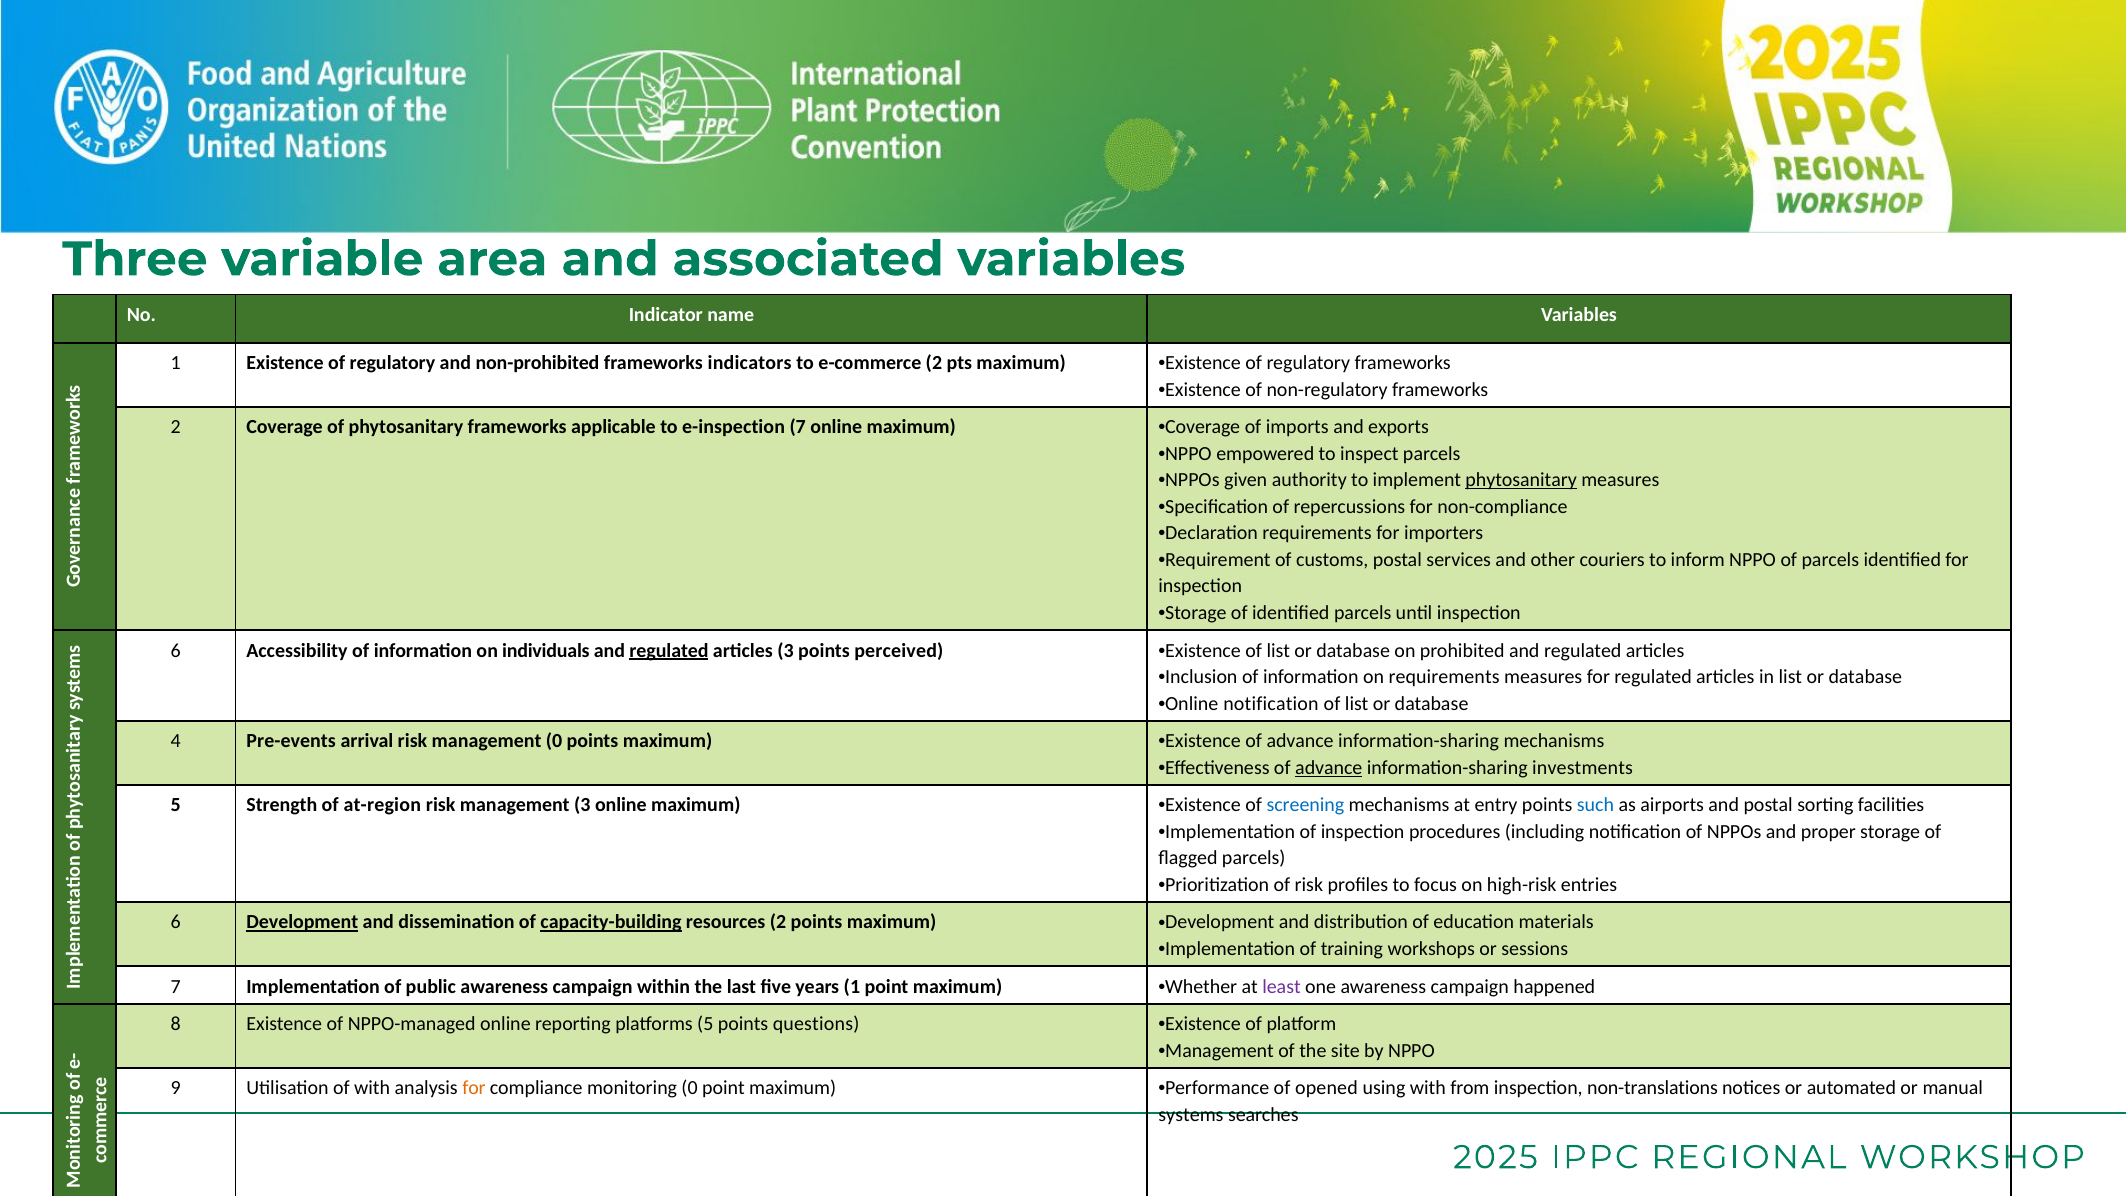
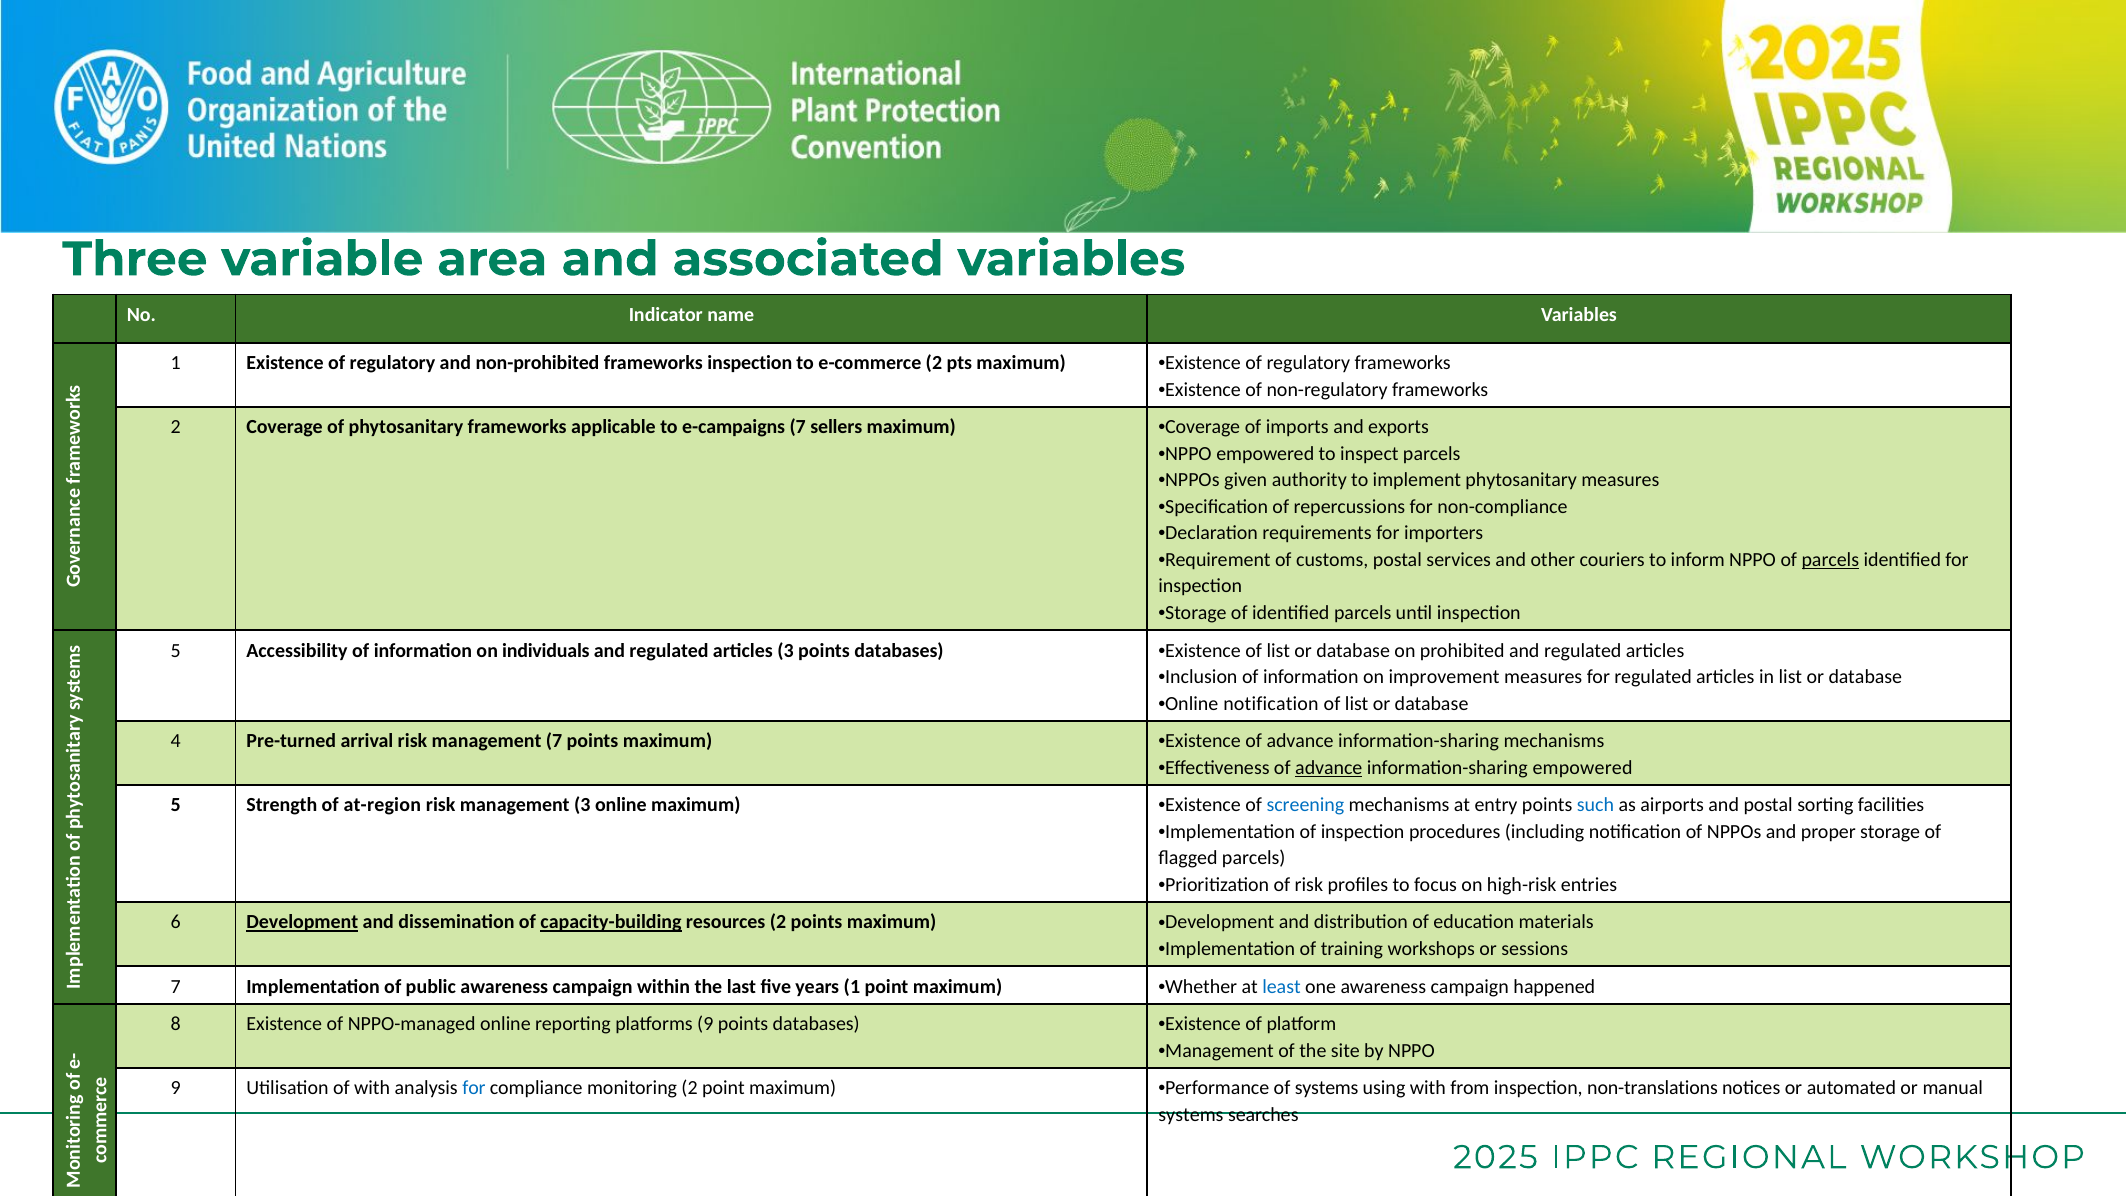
frameworks indicators: indicators -> inspection
e-inspection: e-inspection -> e-campaigns
7 online: online -> sellers
phytosanitary at (1521, 480) underline: present -> none
parcels at (1830, 560) underline: none -> present
6 at (176, 650): 6 -> 5
regulated at (669, 650) underline: present -> none
3 points perceived: perceived -> databases
on requirements: requirements -> improvement
Pre-events: Pre-events -> Pre-turned
management 0: 0 -> 7
information-sharing investments: investments -> empowered
least colour: purple -> blue
platforms 5: 5 -> 9
questions at (816, 1024): questions -> databases
for at (474, 1088) colour: orange -> blue
monitoring 0: 0 -> 2
of opened: opened -> systems
